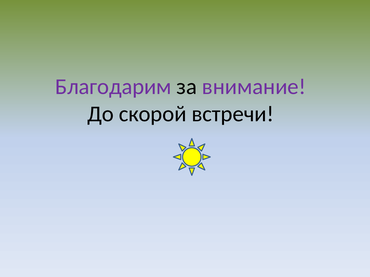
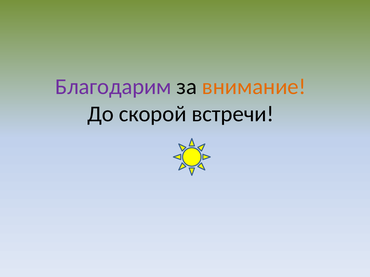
внимание colour: purple -> orange
